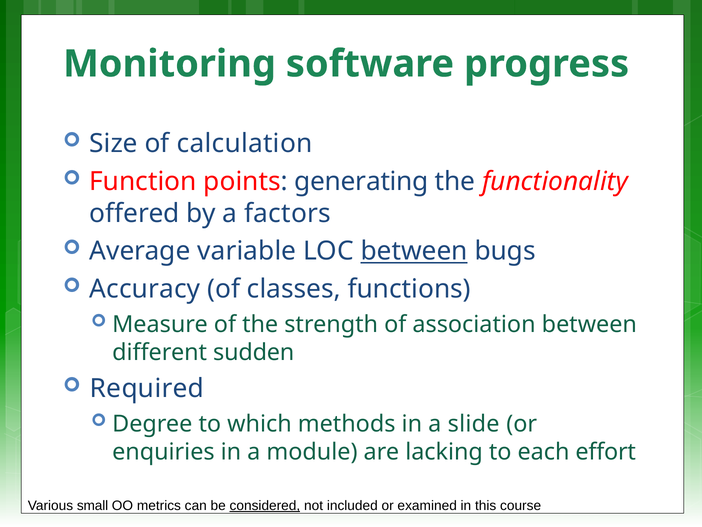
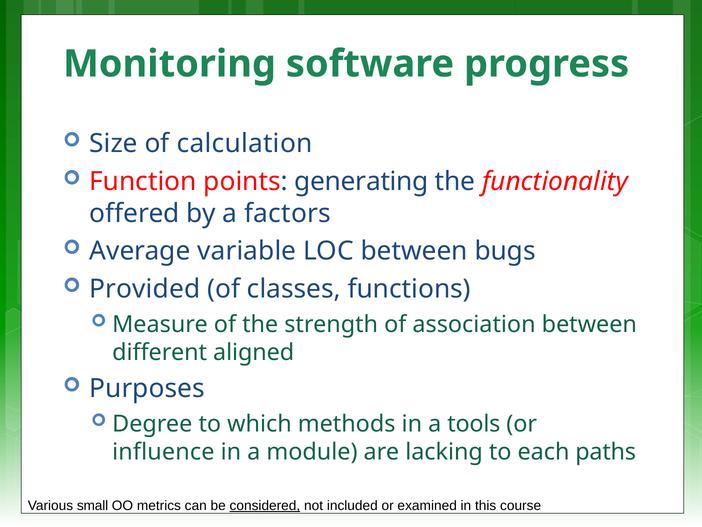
between at (414, 251) underline: present -> none
Accuracy: Accuracy -> Provided
sudden: sudden -> aligned
Required: Required -> Purposes
slide: slide -> tools
enquiries: enquiries -> influence
effort: effort -> paths
